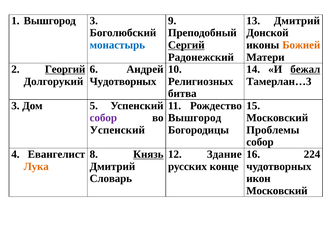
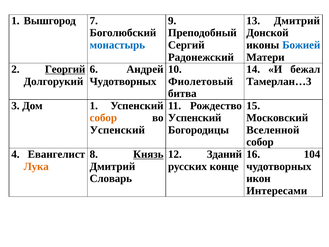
Вышгород 3: 3 -> 7
Сергий underline: present -> none
Божией colour: orange -> blue
бежал underline: present -> none
Религиозных: Религиозных -> Фиолетовый
Дом 5: 5 -> 1
собор at (103, 118) colour: purple -> orange
Вышгород at (195, 118): Вышгород -> Успенский
Проблемы: Проблемы -> Вселенной
Здание: Здание -> Зданий
224: 224 -> 104
Московский at (277, 190): Московский -> Интересами
